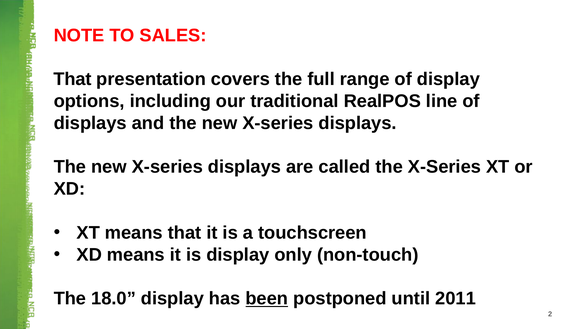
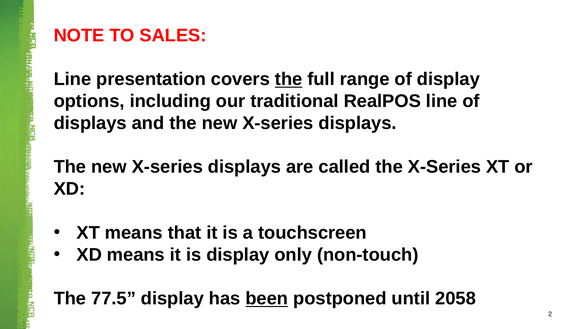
That at (73, 79): That -> Line
the at (289, 79) underline: none -> present
18.0: 18.0 -> 77.5
2011: 2011 -> 2058
